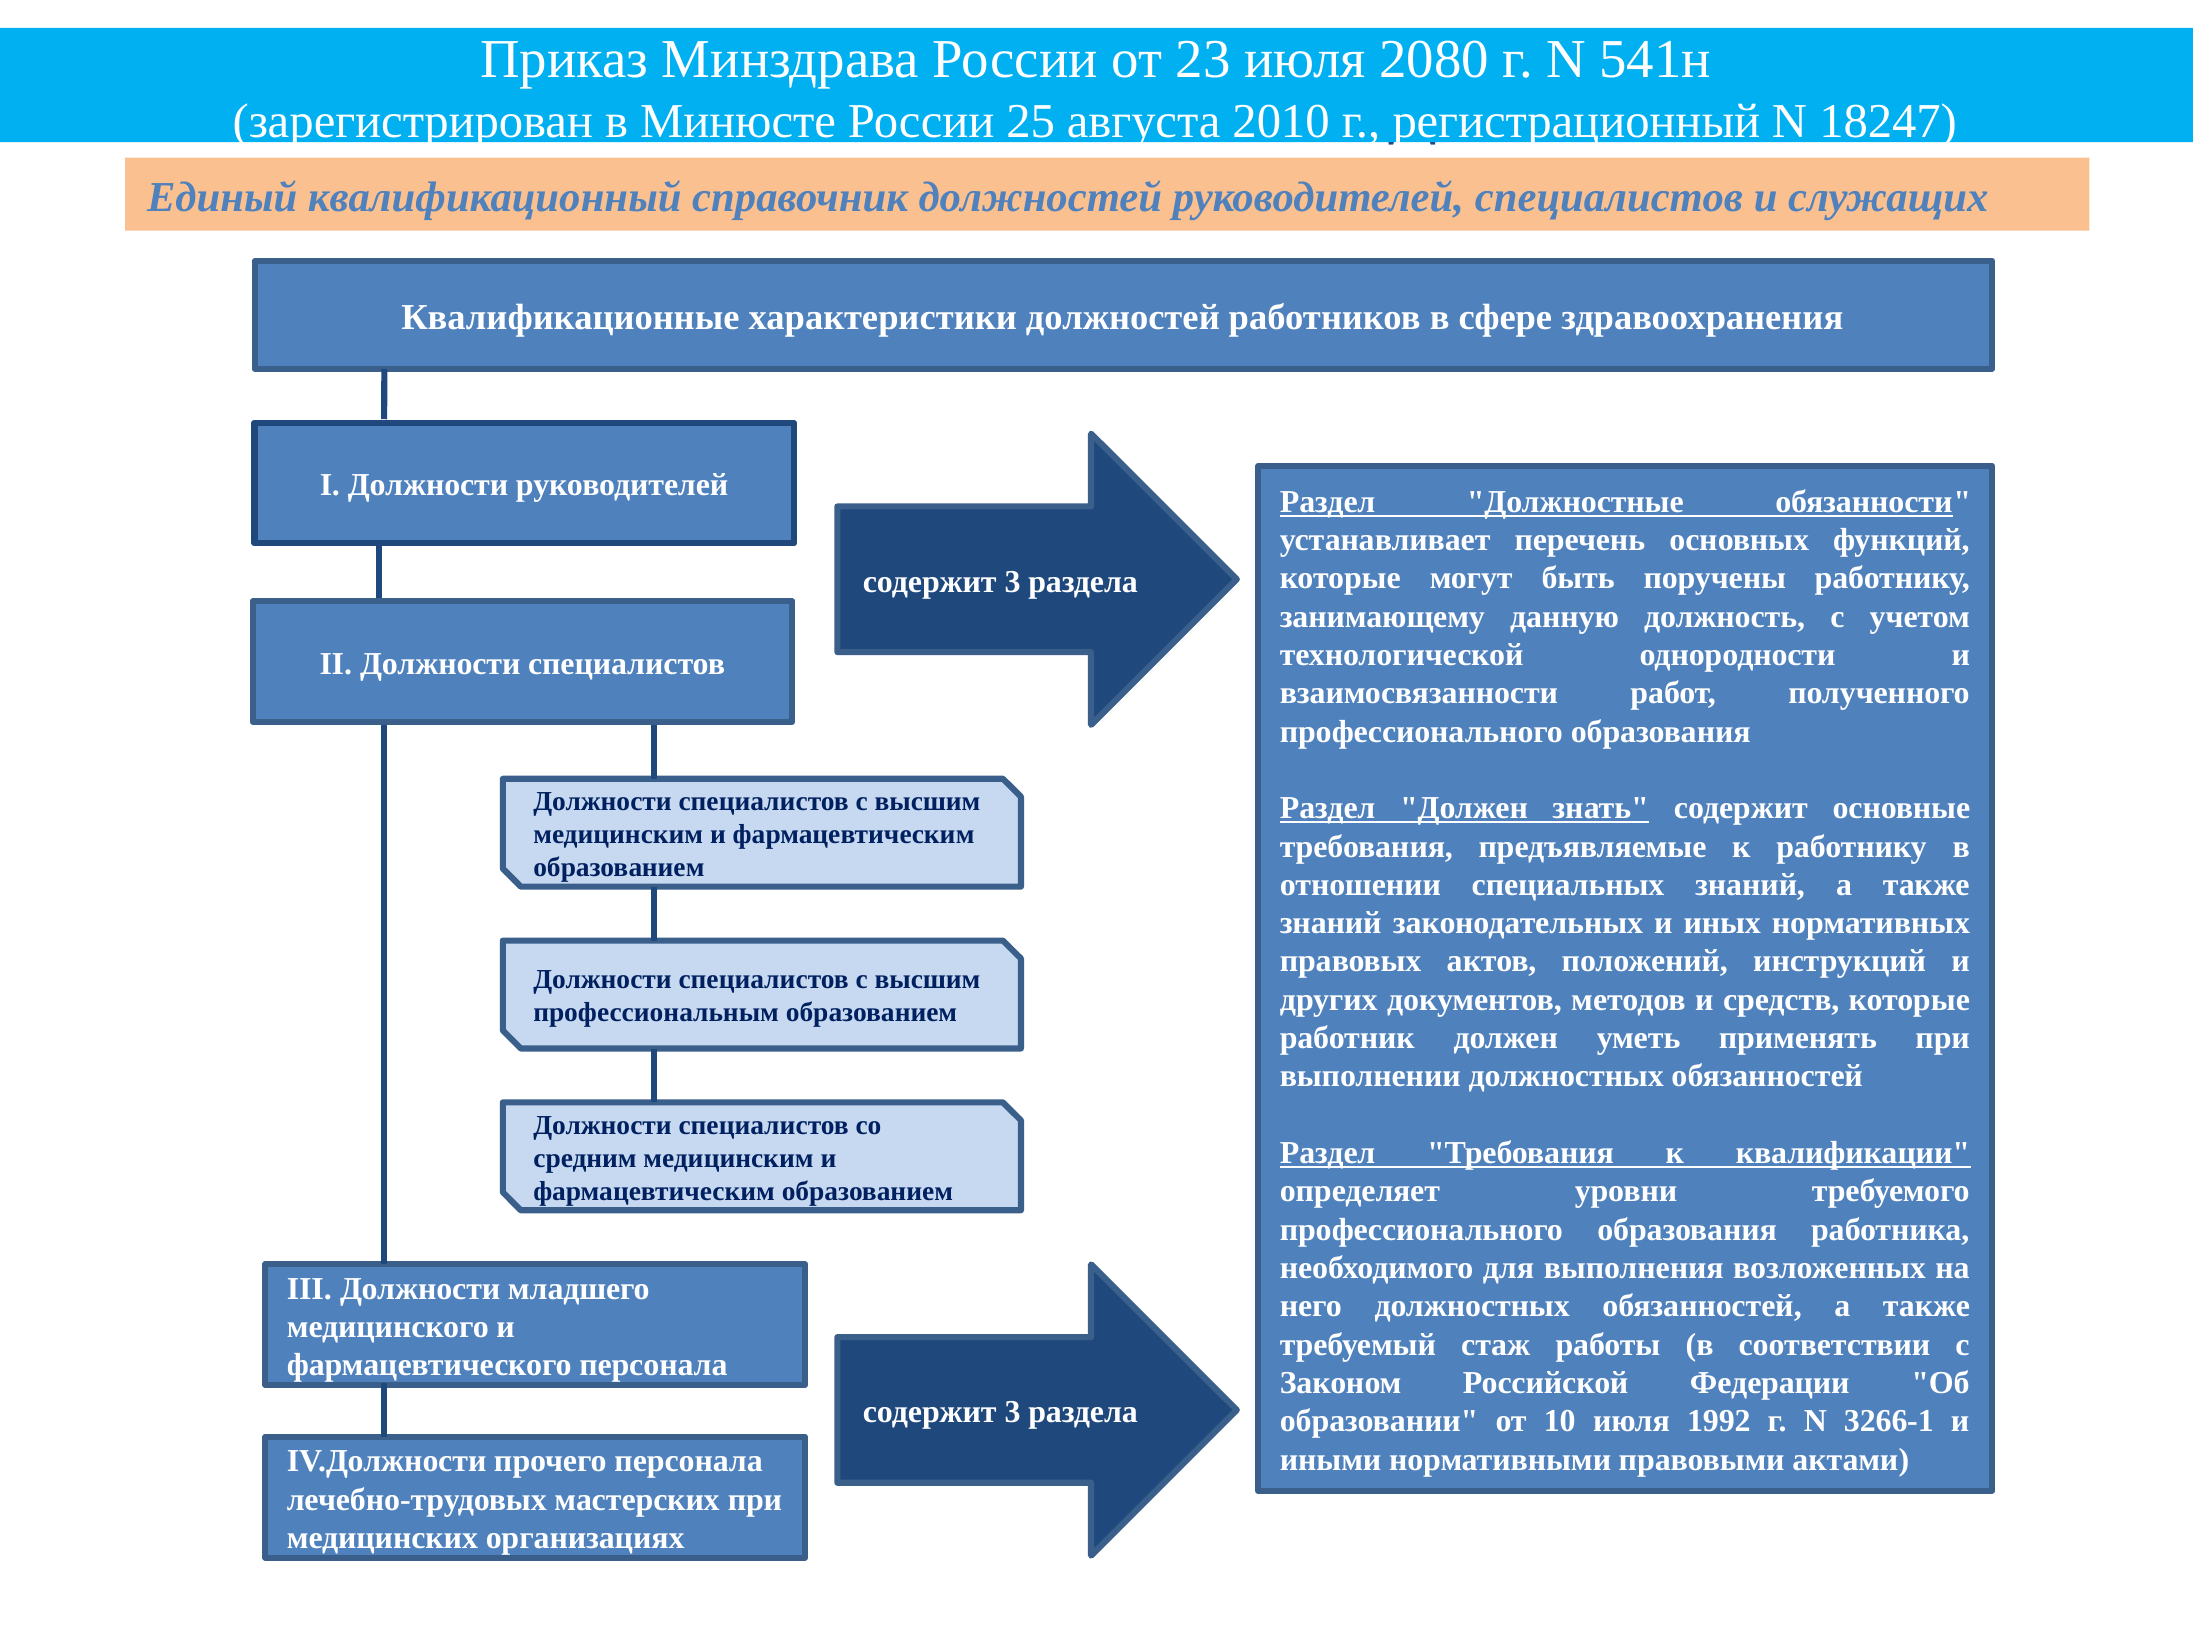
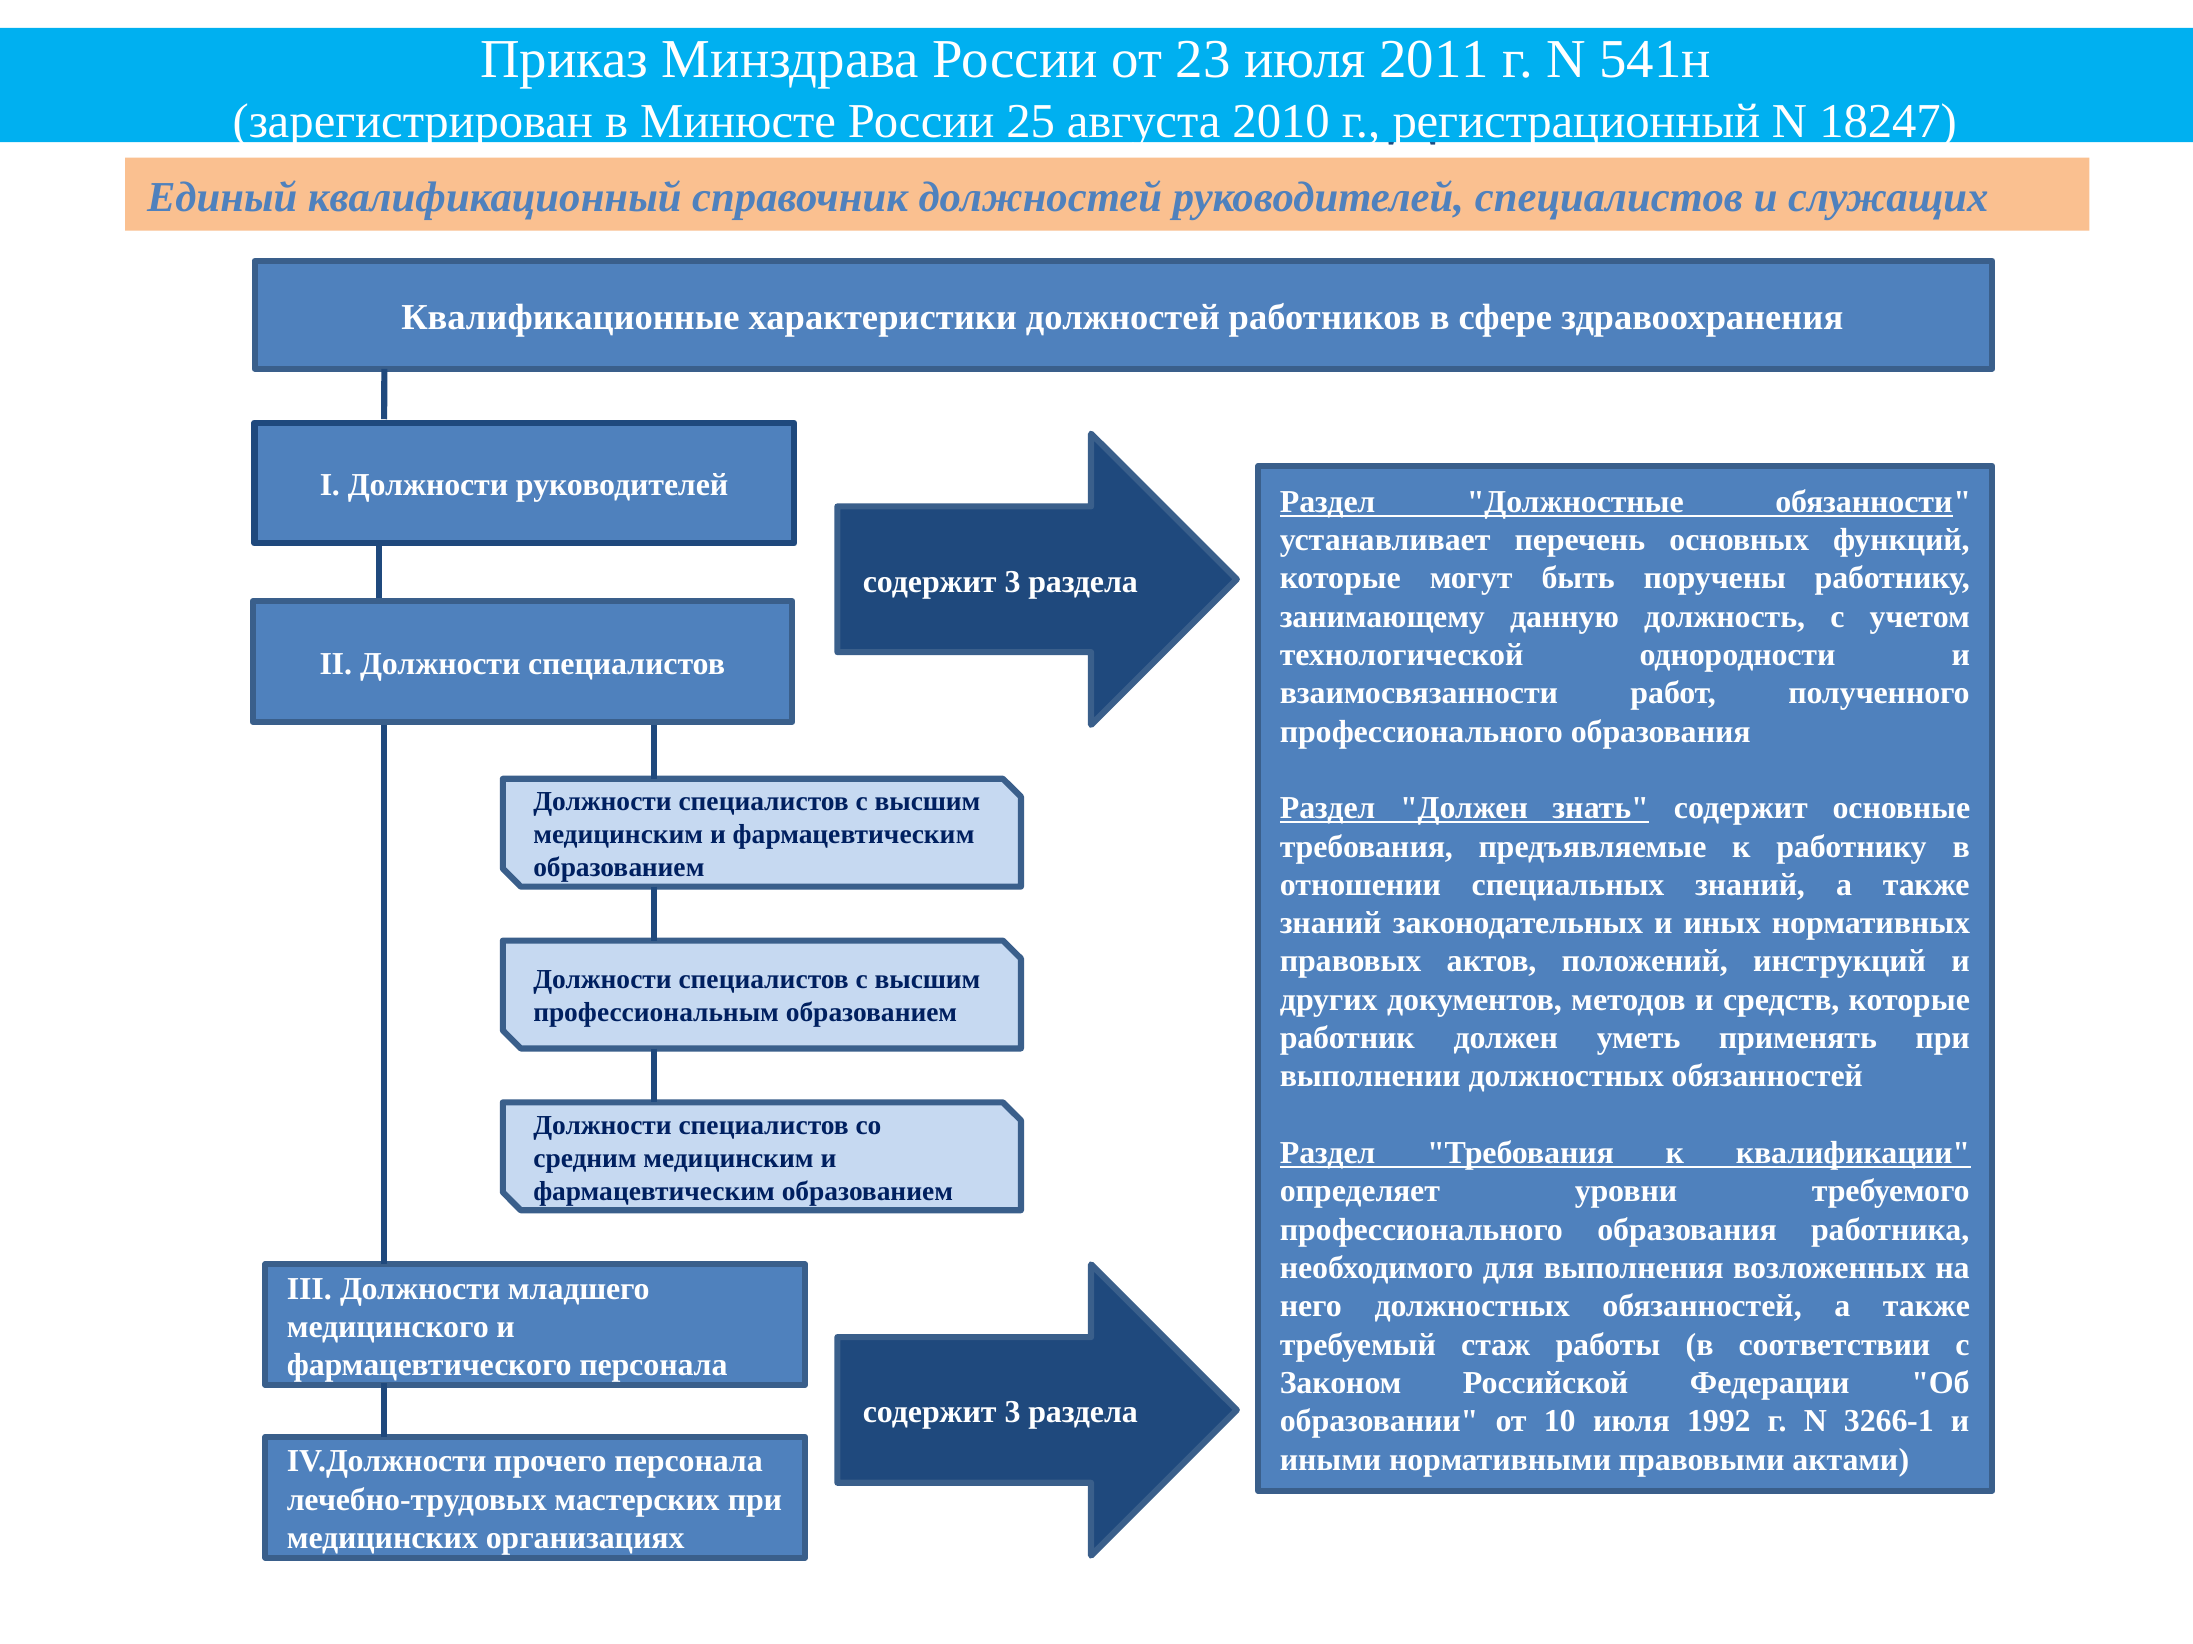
2080: 2080 -> 2011
